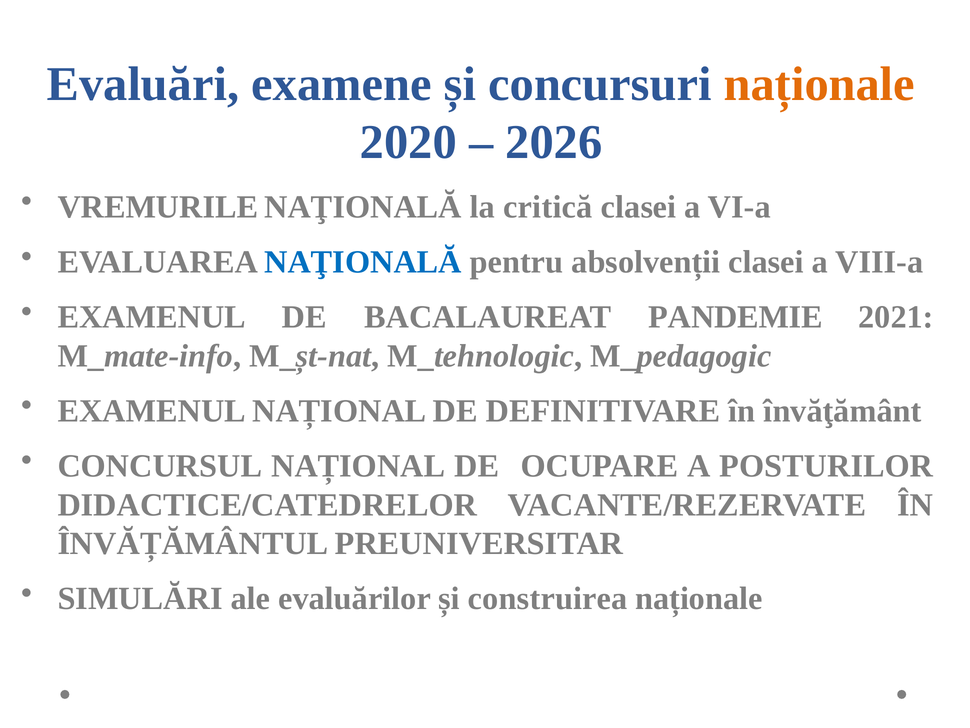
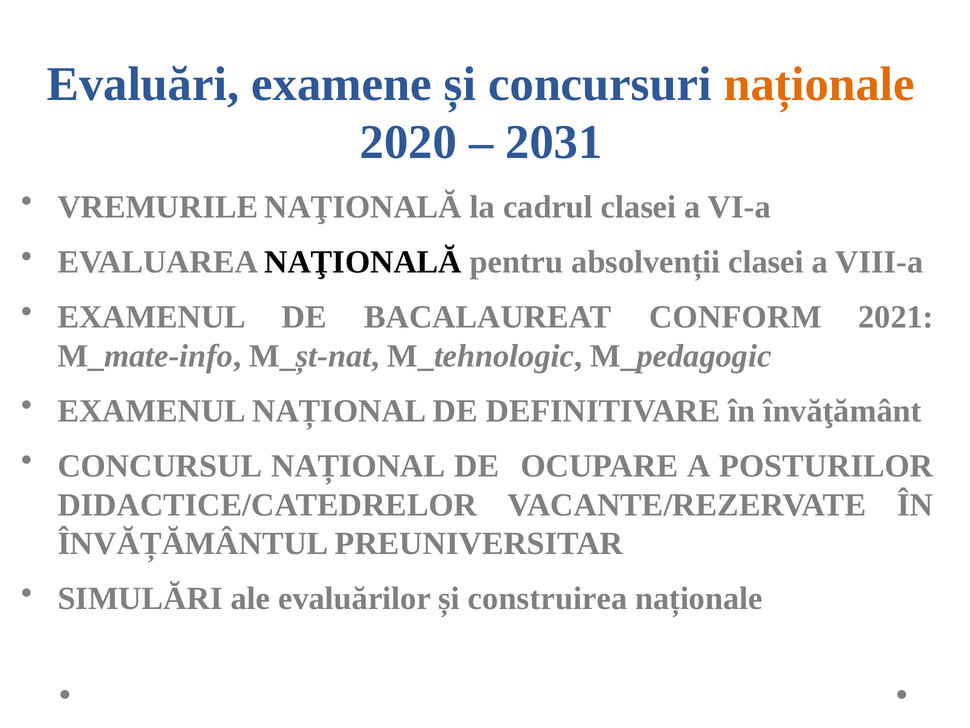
2026: 2026 -> 2031
critică: critică -> cadrul
NAŢIONALĂ at (363, 262) colour: blue -> black
PANDEMIE: PANDEMIE -> CONFORM
